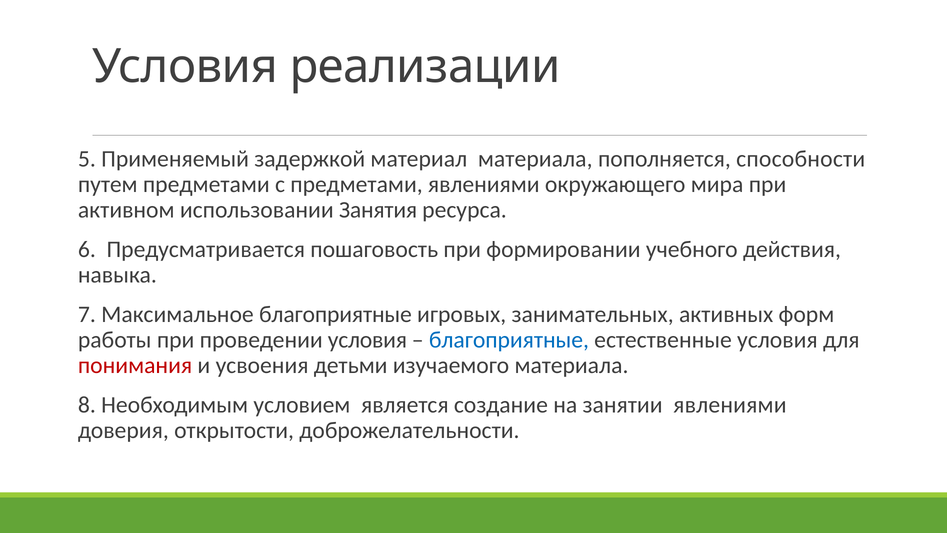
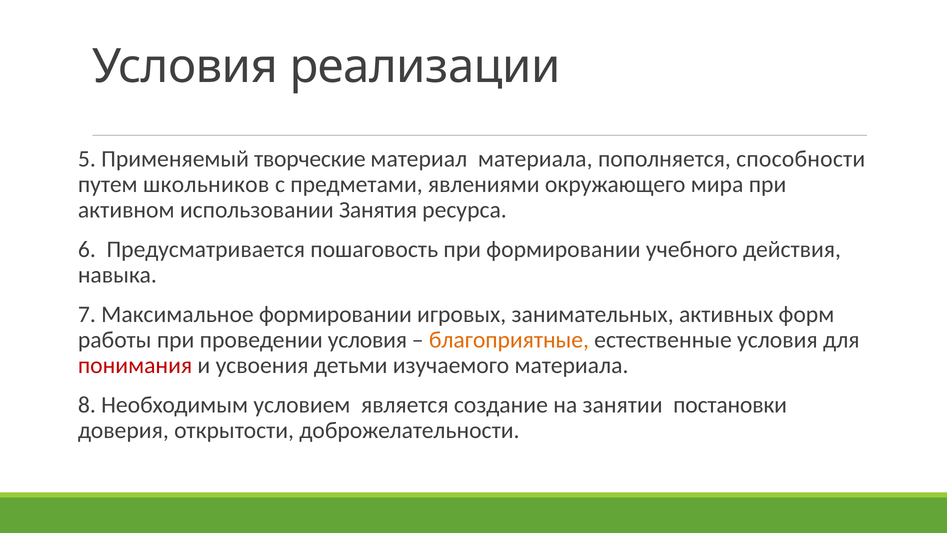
задержкой: задержкой -> творческие
путем предметами: предметами -> школьников
Максимальное благоприятные: благоприятные -> формировании
благоприятные at (509, 340) colour: blue -> orange
занятии явлениями: явлениями -> постановки
